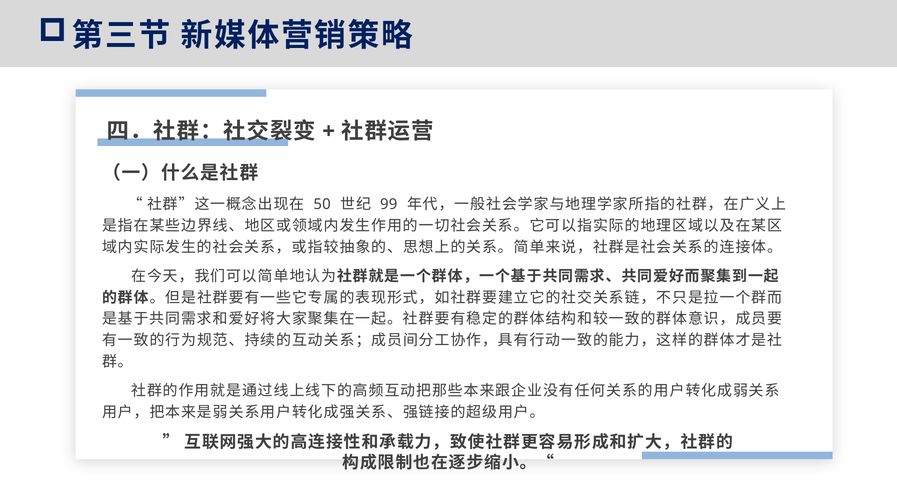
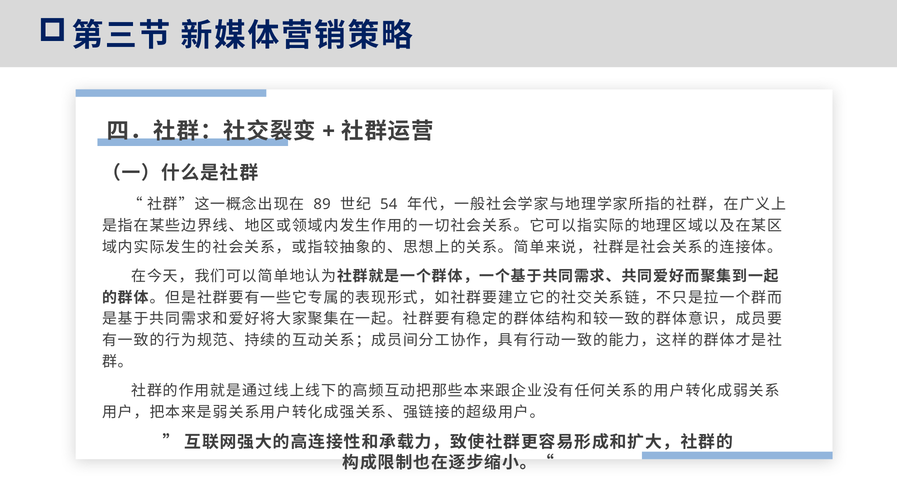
50: 50 -> 89
99: 99 -> 54
